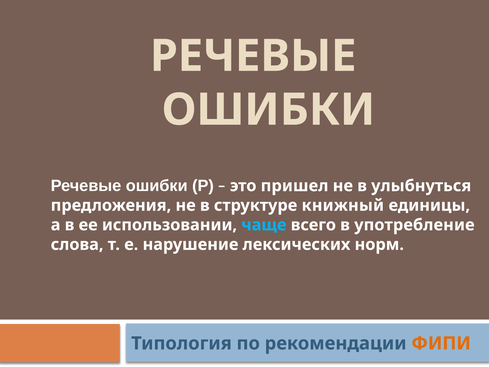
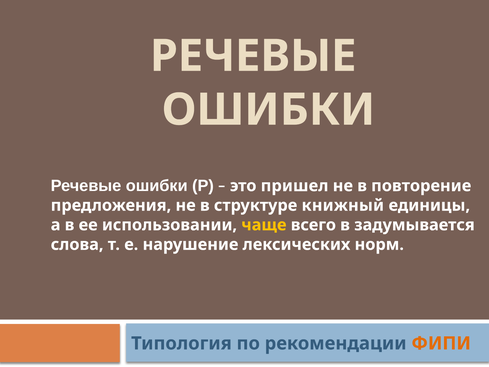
улыбнуться: улыбнуться -> повторение
чаще colour: light blue -> yellow
употребление: употребление -> задумывается
